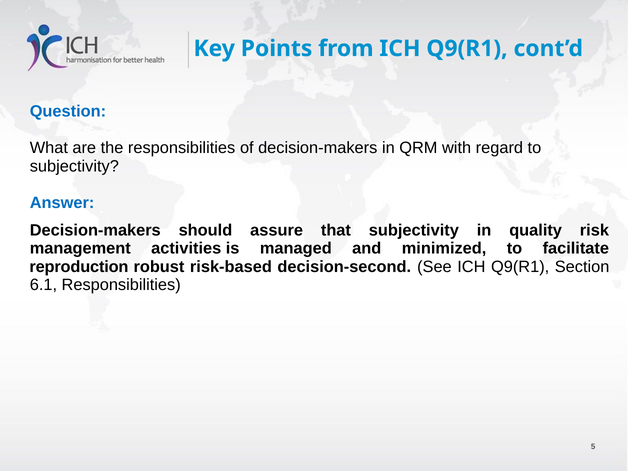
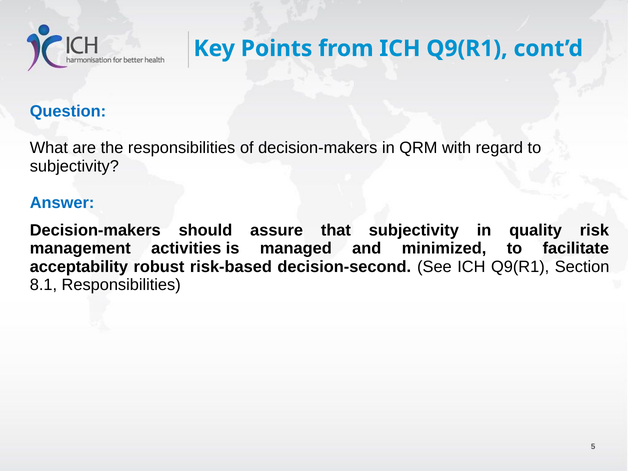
reproduction: reproduction -> acceptability
6.1: 6.1 -> 8.1
